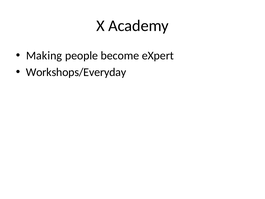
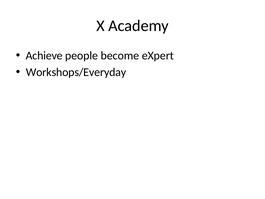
Making: Making -> Achieve
